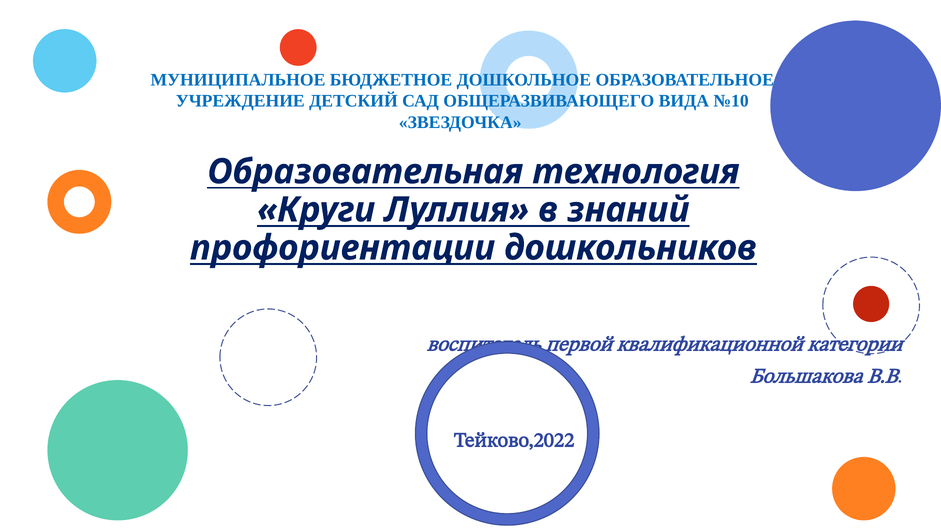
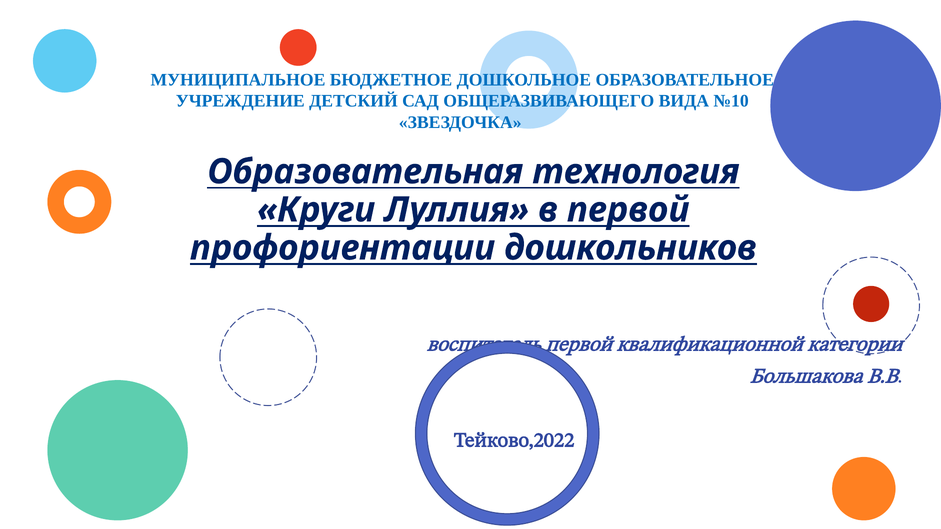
в знаний: знаний -> первой
